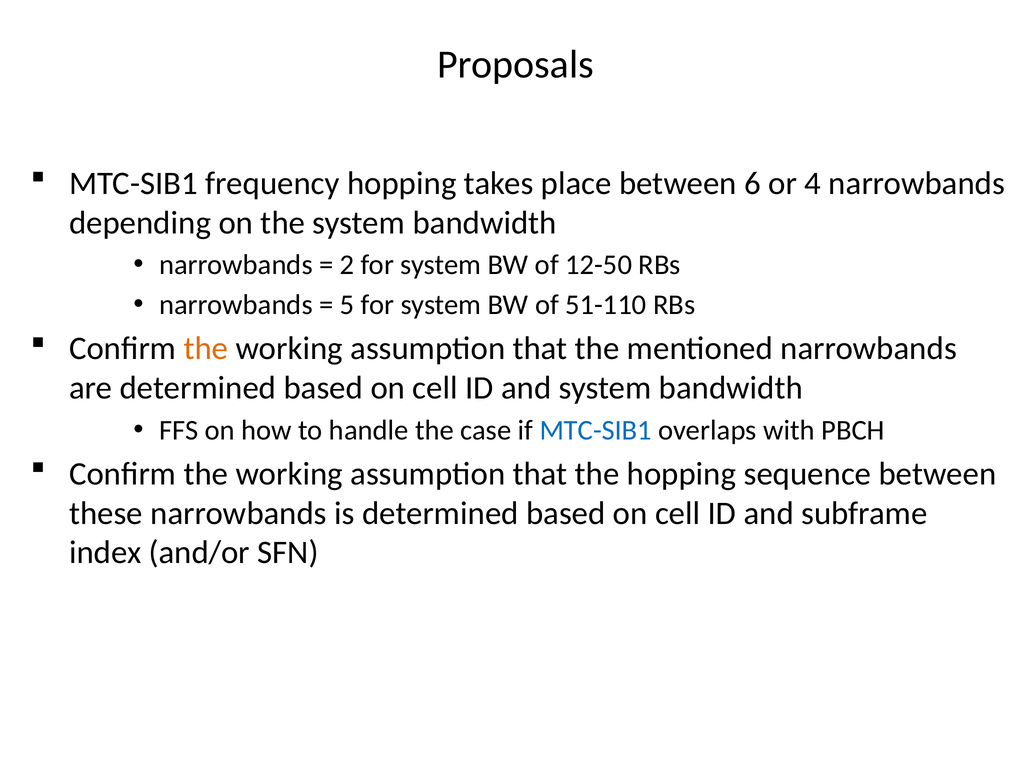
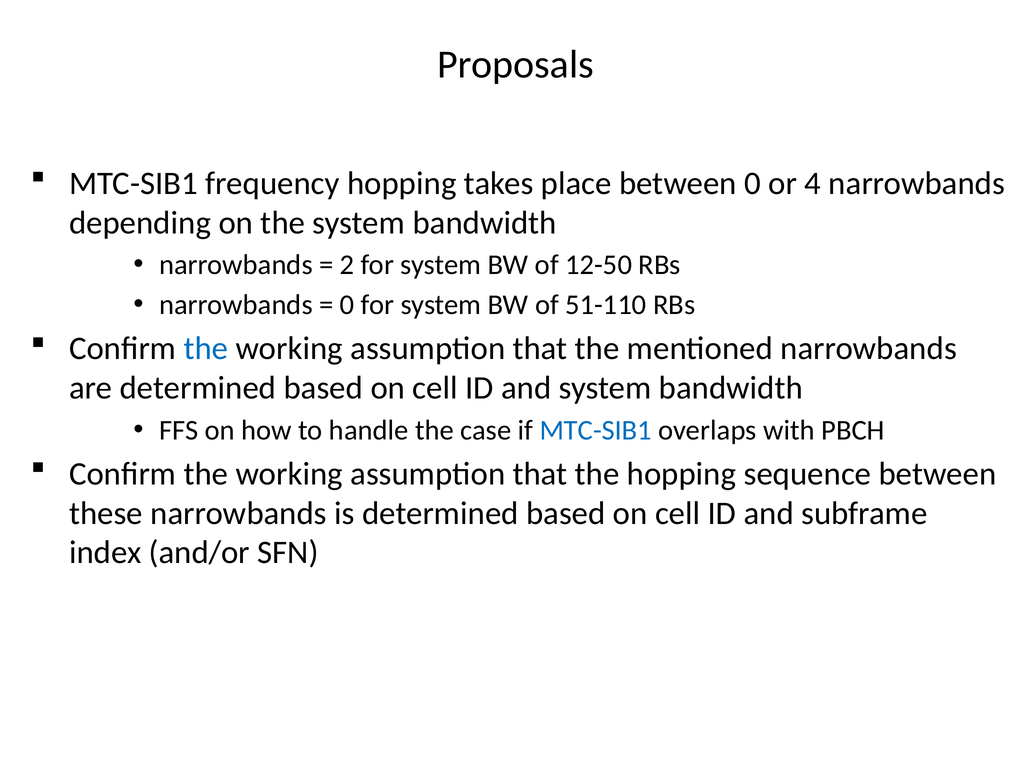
between 6: 6 -> 0
5 at (347, 305): 5 -> 0
the at (206, 349) colour: orange -> blue
